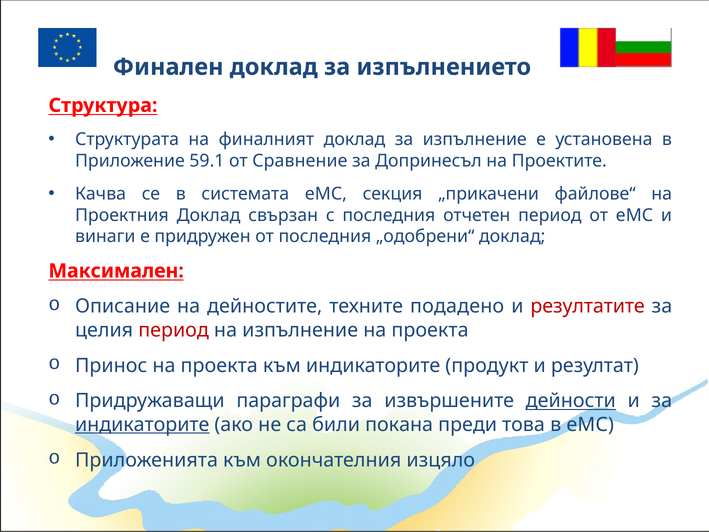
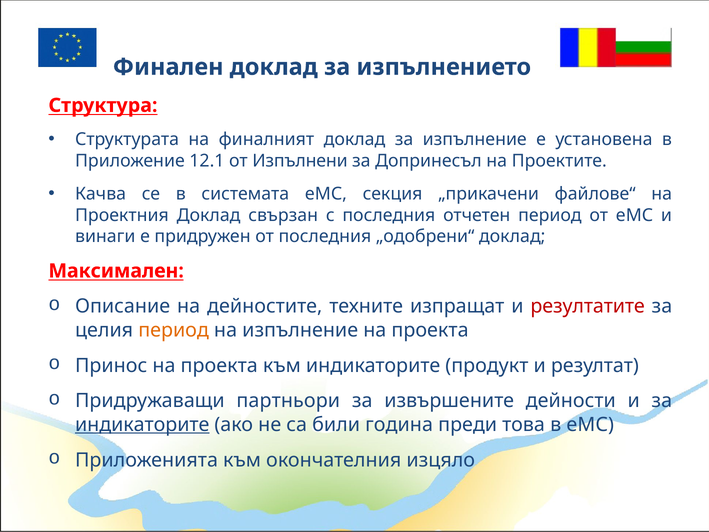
59.1: 59.1 -> 12.1
Сравнение: Сравнение -> Изпълнени
подадено: подадено -> изпращат
период at (174, 330) colour: red -> orange
параграфи: параграфи -> партньори
дейности underline: present -> none
покана: покана -> година
